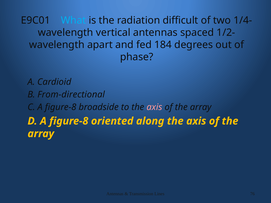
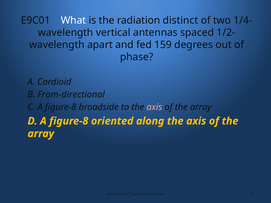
What colour: light blue -> white
difficult: difficult -> distinct
184: 184 -> 159
